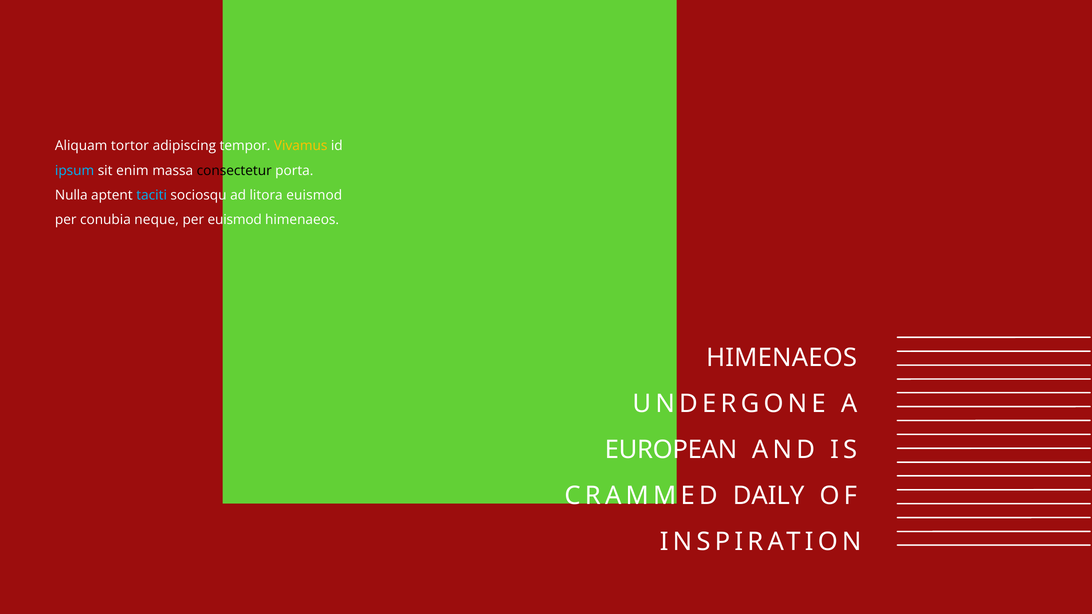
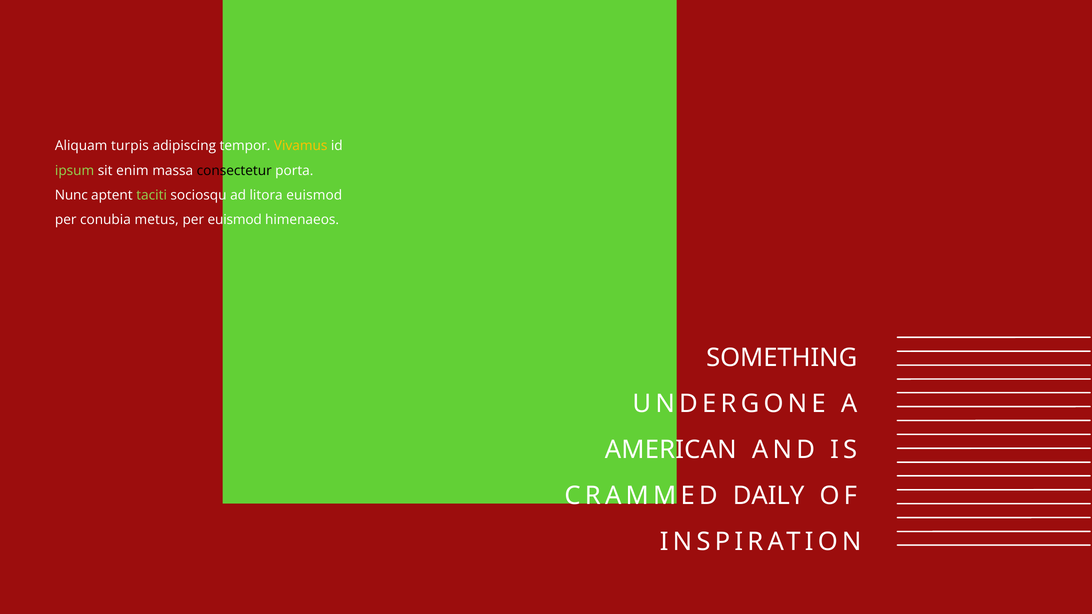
tortor: tortor -> turpis
ipsum colour: light blue -> light green
Nulla: Nulla -> Nunc
taciti colour: light blue -> light green
neque: neque -> metus
HIMENAEOS at (782, 358): HIMENAEOS -> SOMETHING
EUROPEAN: EUROPEAN -> AMERICAN
